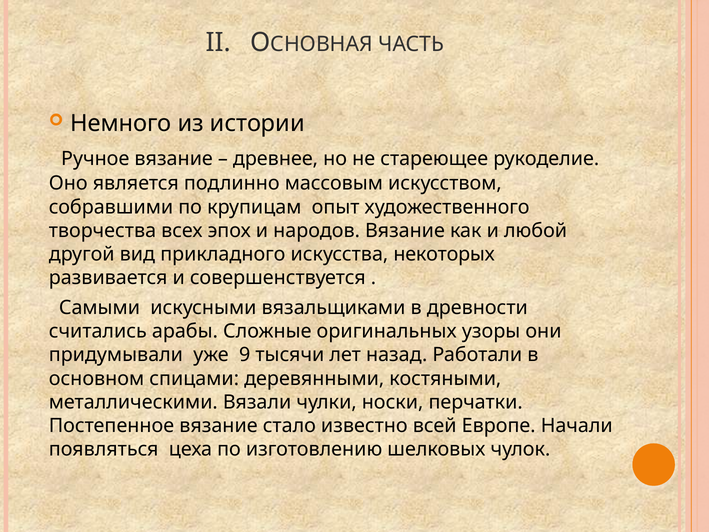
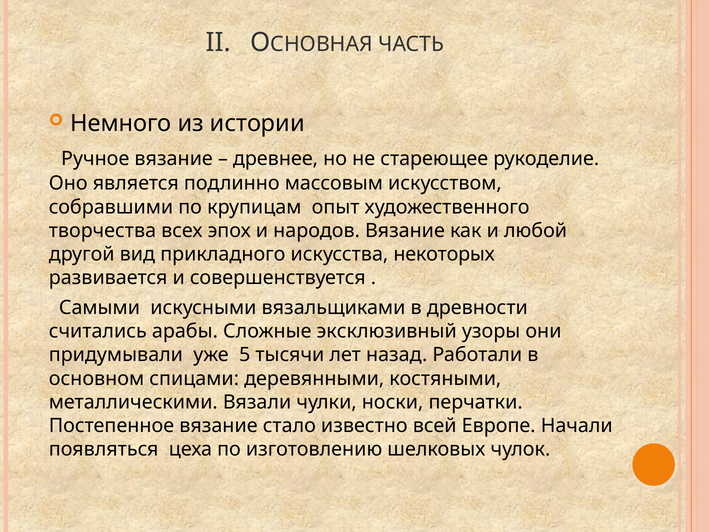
оригинальных: оригинальных -> эксклюзивный
9: 9 -> 5
